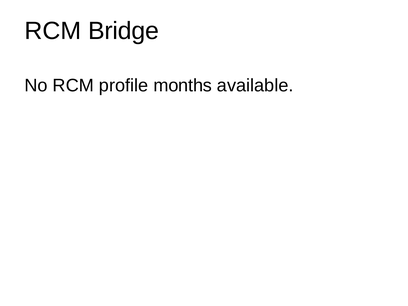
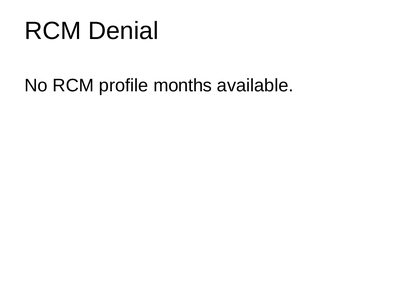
Bridge: Bridge -> Denial
